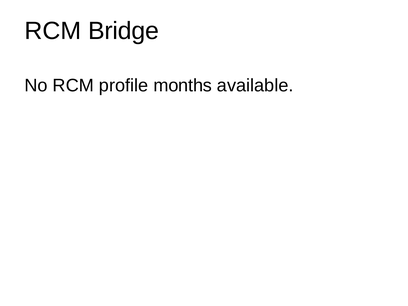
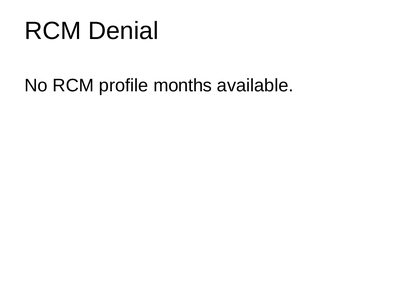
Bridge: Bridge -> Denial
